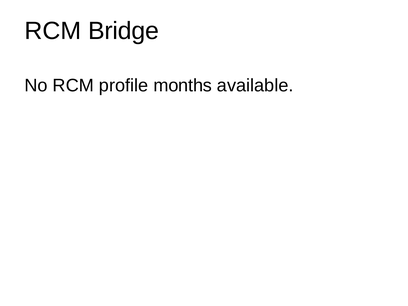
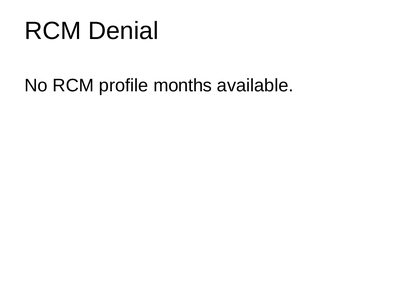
Bridge: Bridge -> Denial
